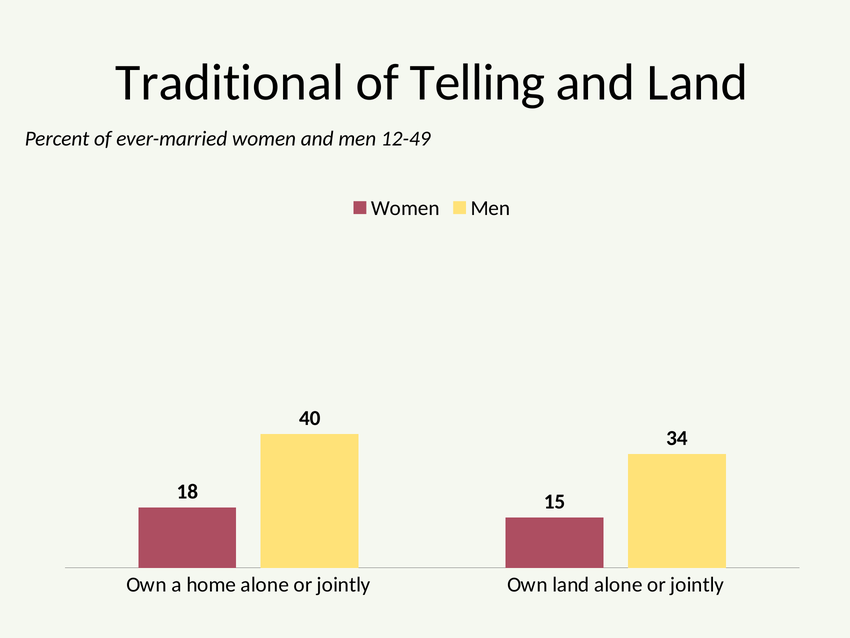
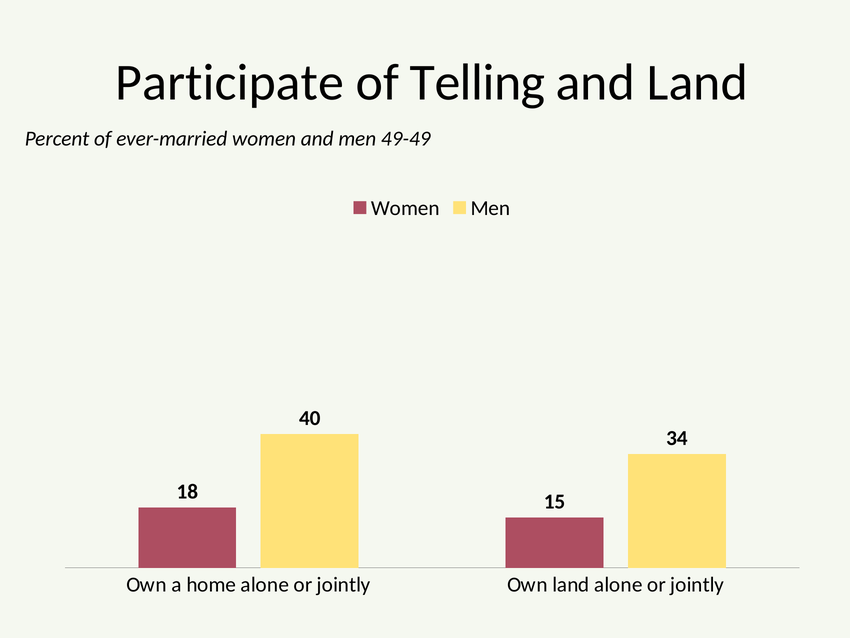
Traditional: Traditional -> Participate
12-49: 12-49 -> 49-49
